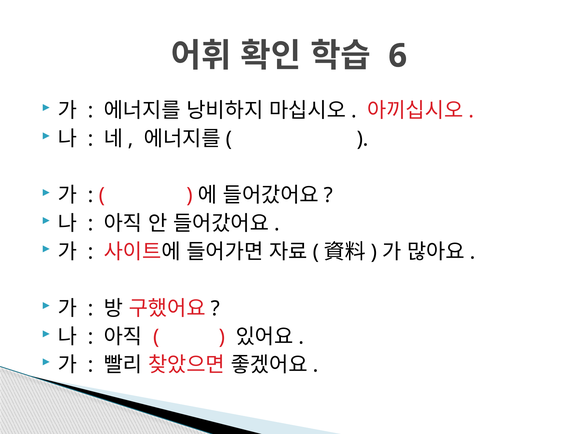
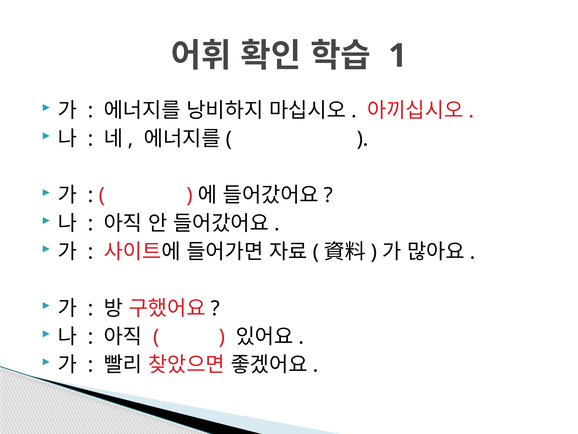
6: 6 -> 1
